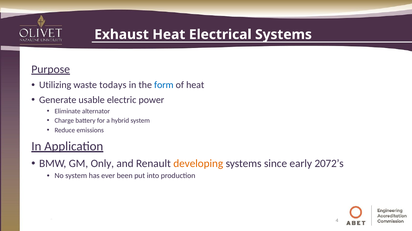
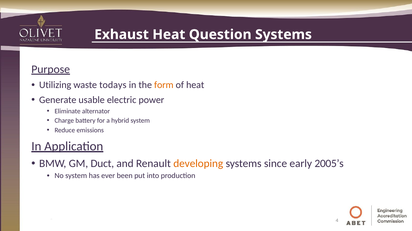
Electrical: Electrical -> Question
form colour: blue -> orange
Only: Only -> Duct
2072’s: 2072’s -> 2005’s
